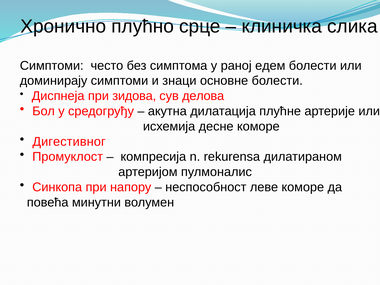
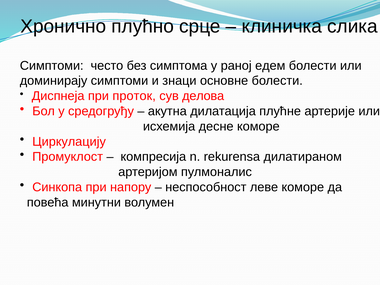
зидова: зидова -> проток
Дигестивног: Дигестивног -> Циркулацију
